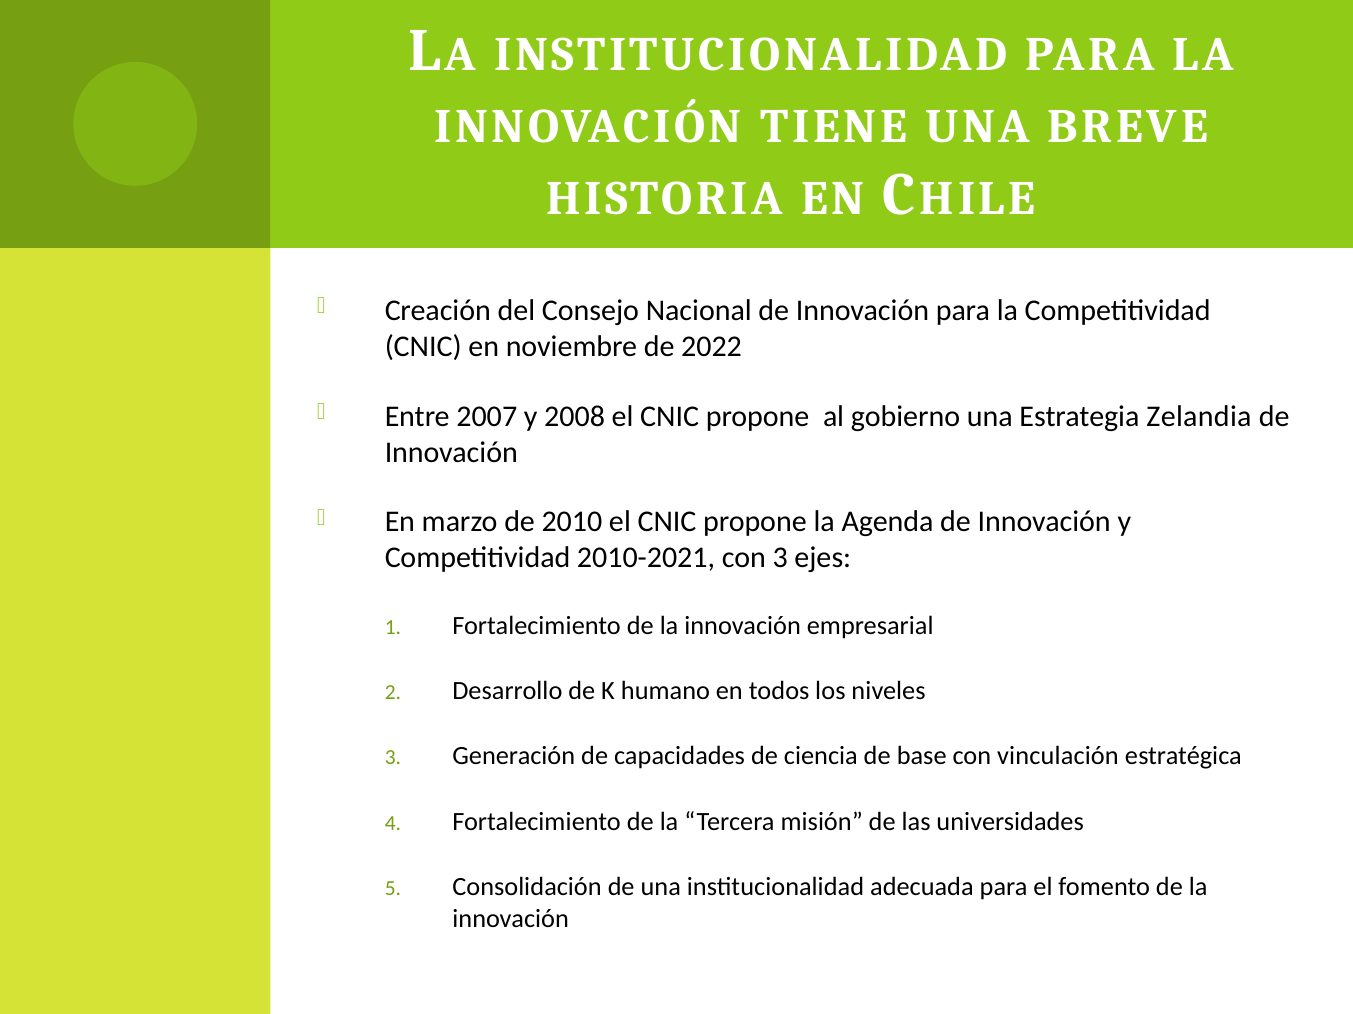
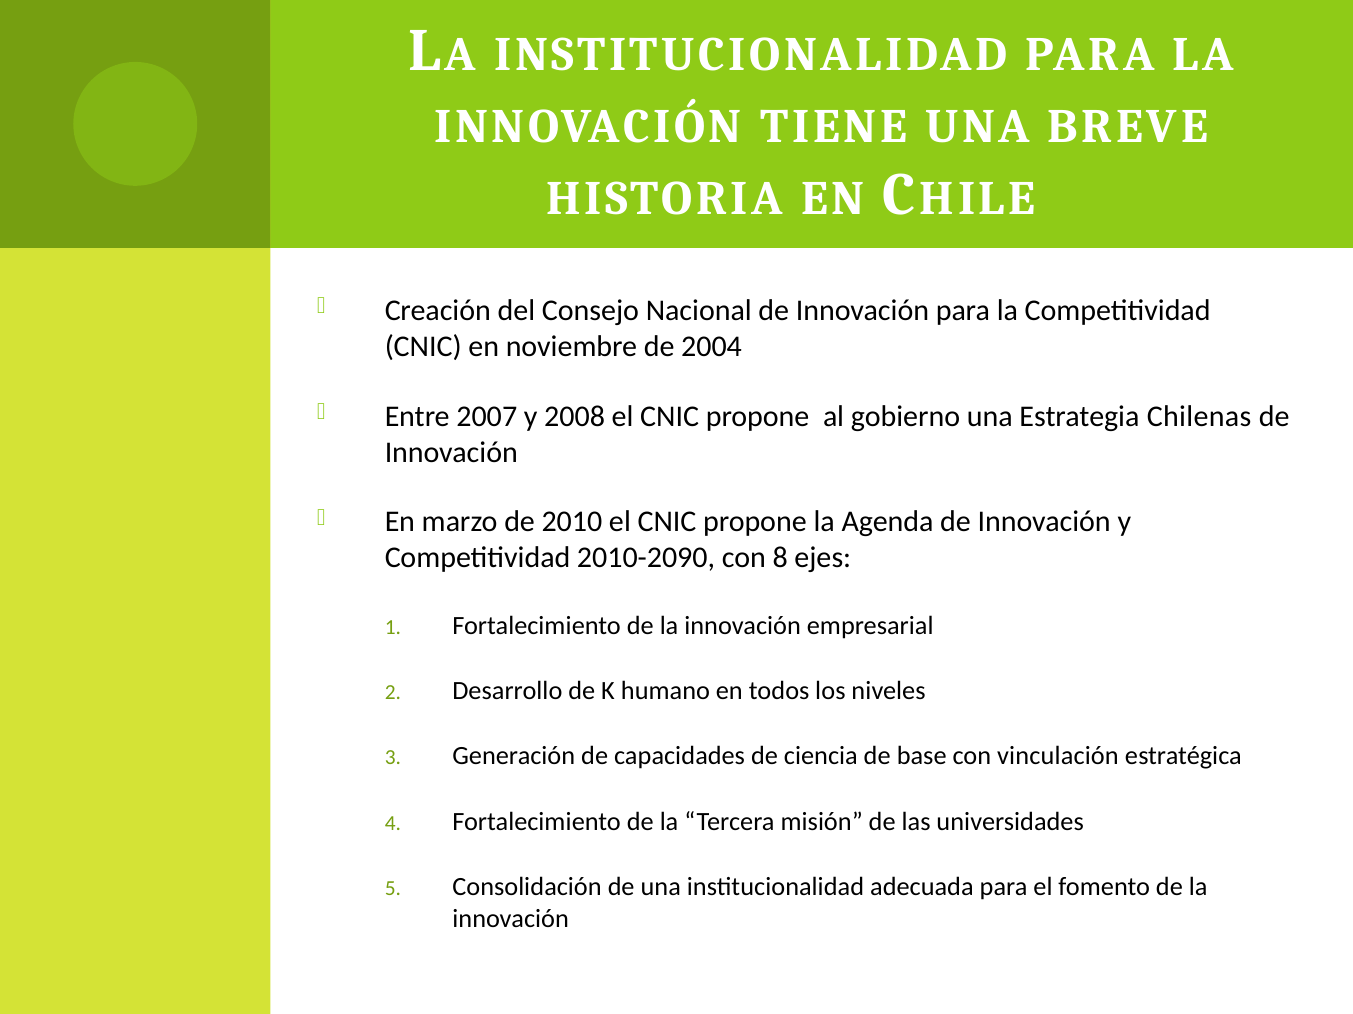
2022: 2022 -> 2004
Zelandia: Zelandia -> Chilenas
2010-2021: 2010-2021 -> 2010-2090
con 3: 3 -> 8
